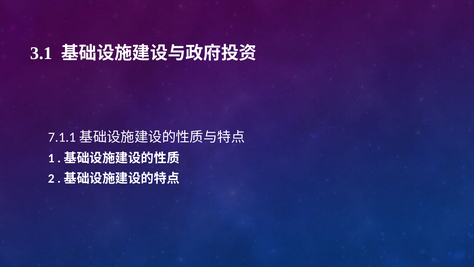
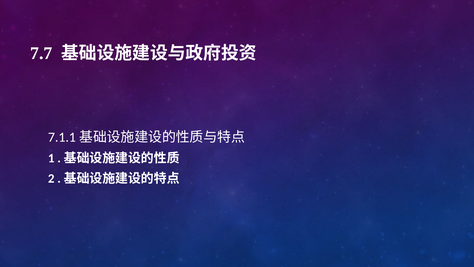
3.1: 3.1 -> 7.7
